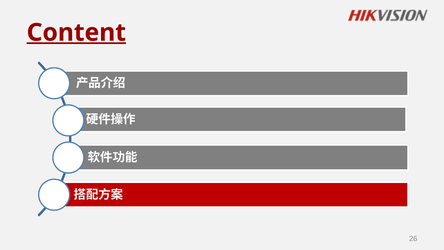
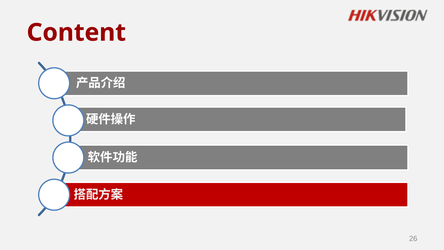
Content underline: present -> none
